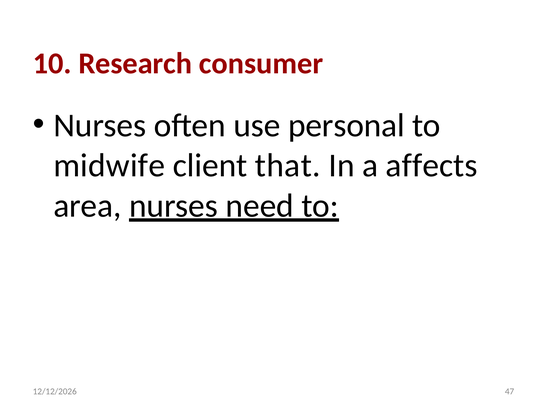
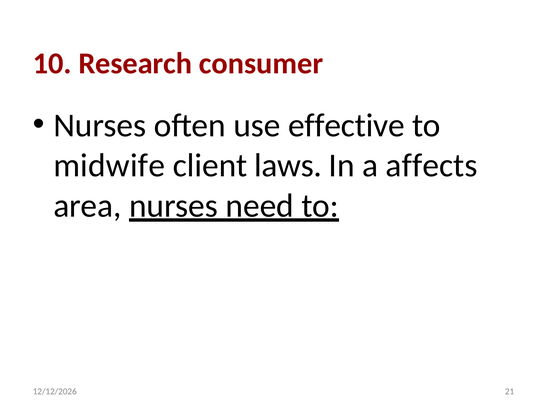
personal: personal -> effective
that: that -> laws
47: 47 -> 21
